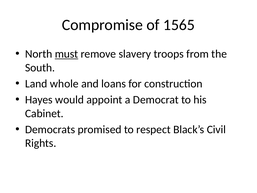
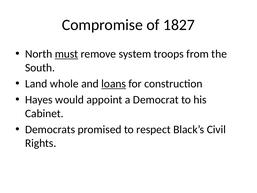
1565: 1565 -> 1827
slavery: slavery -> system
loans underline: none -> present
